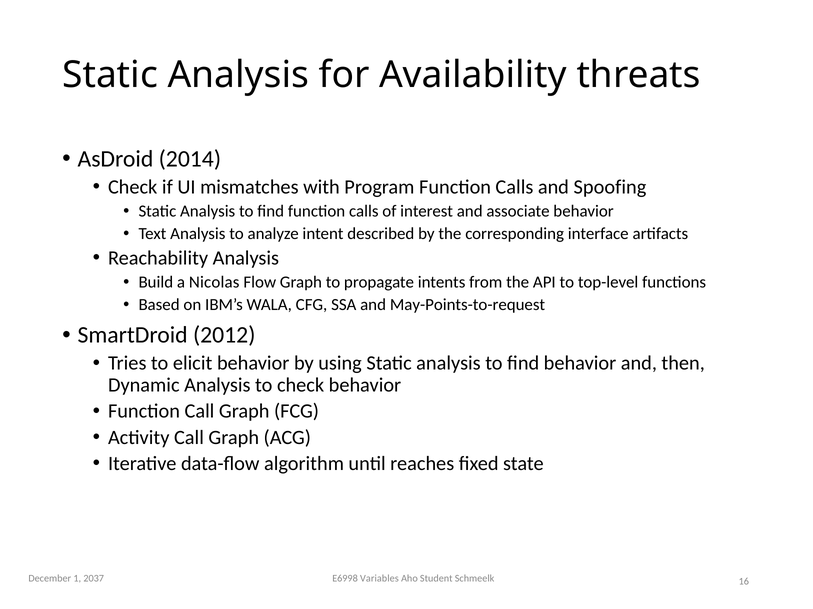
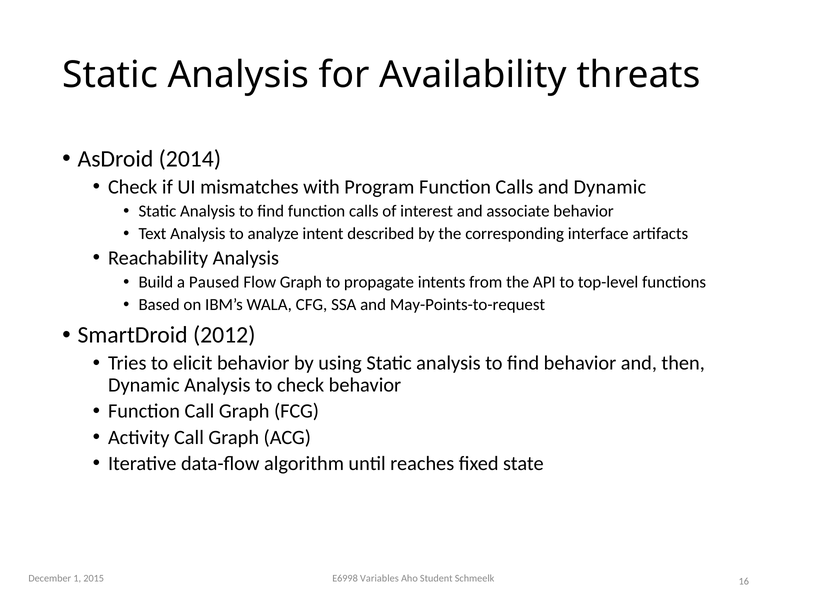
and Spoofing: Spoofing -> Dynamic
Nicolas: Nicolas -> Paused
2037: 2037 -> 2015
